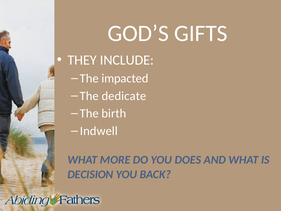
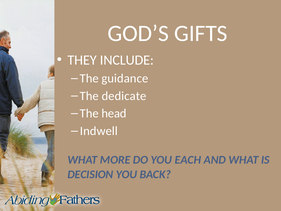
impacted: impacted -> guidance
birth: birth -> head
DOES: DOES -> EACH
